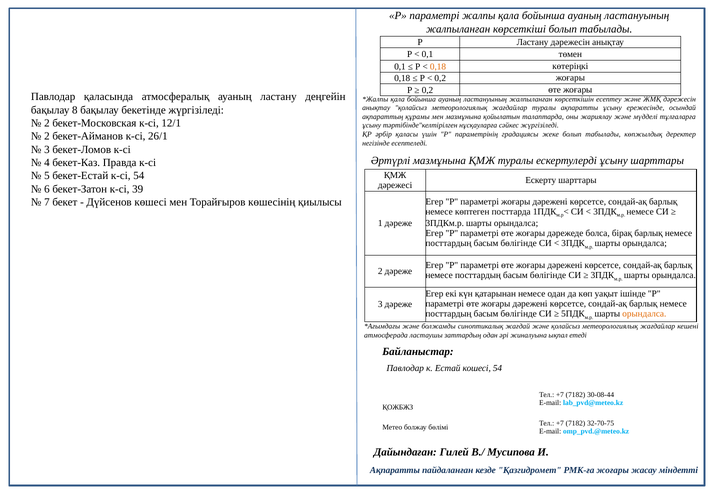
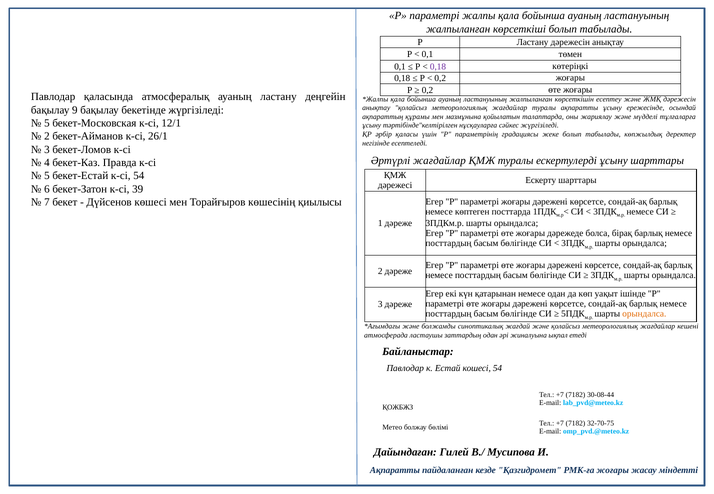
0,18 at (438, 67) colour: orange -> purple
8: 8 -> 9
2 at (47, 123): 2 -> 5
Әртүрлі мазмұнына: мазмұнына -> жағдайлар
